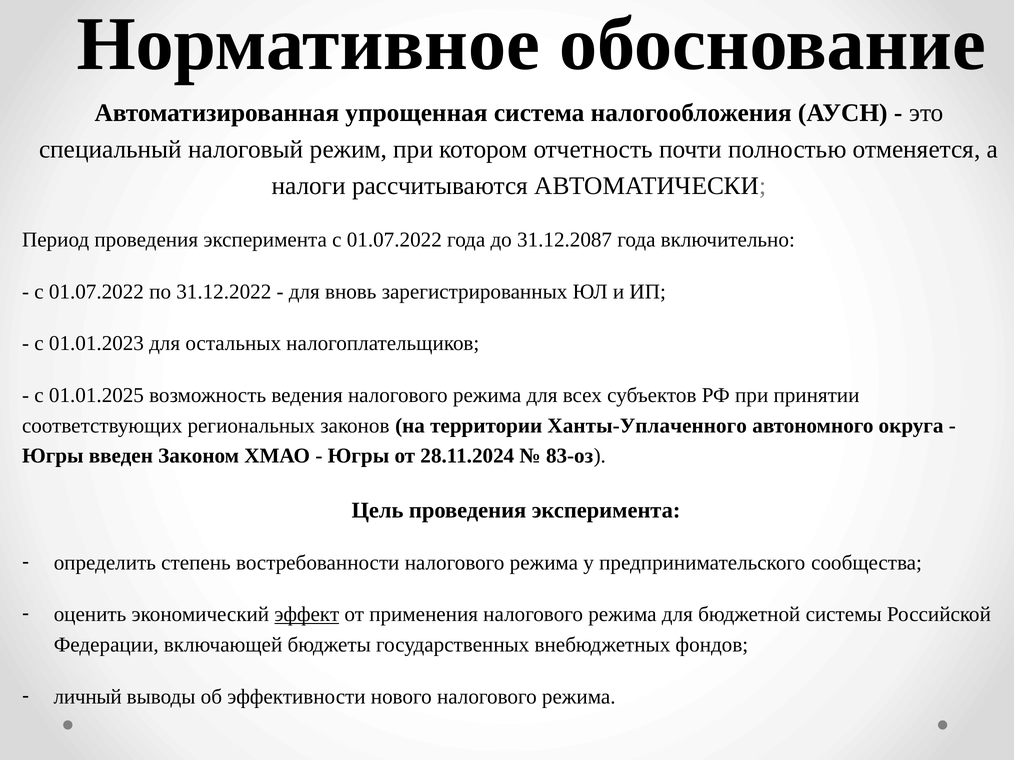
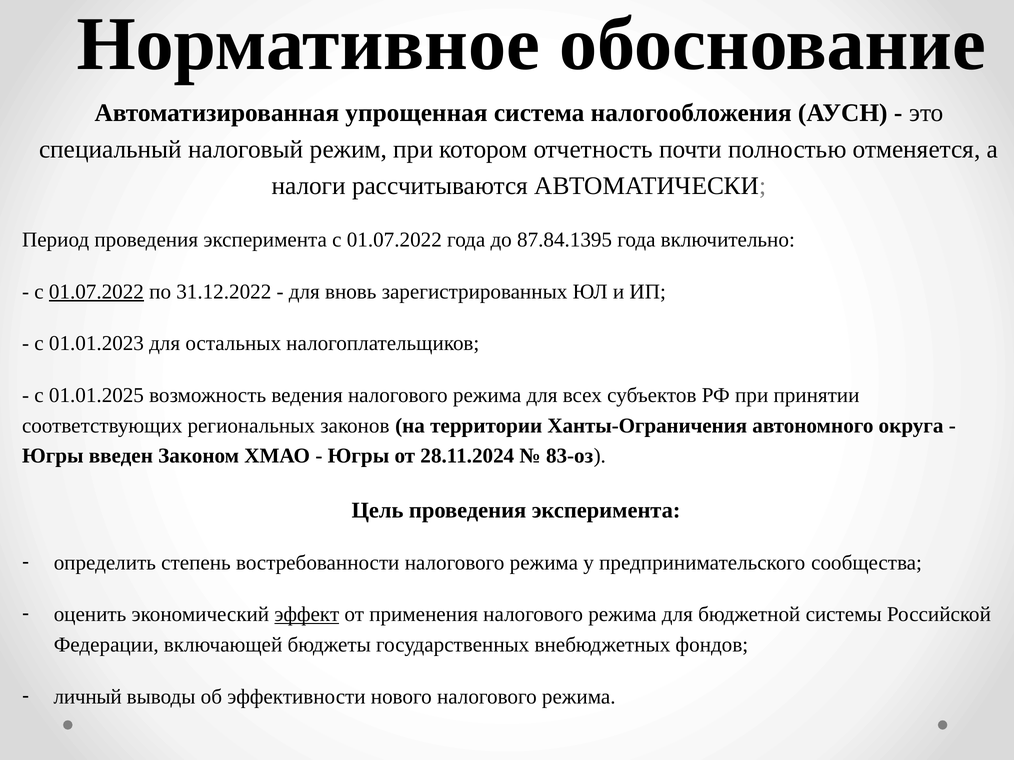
31.12.2087: 31.12.2087 -> 87.84.1395
01.07.2022 at (96, 292) underline: none -> present
Ханты-Уплаченного: Ханты-Уплаченного -> Ханты-Ограничения
